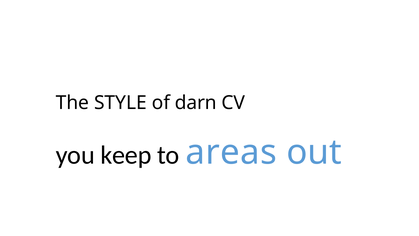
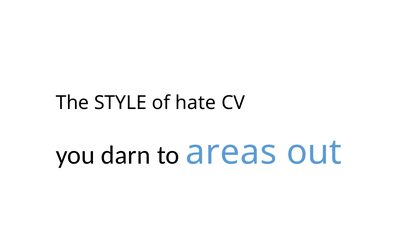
darn: darn -> hate
keep: keep -> darn
